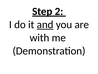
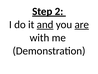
are underline: none -> present
